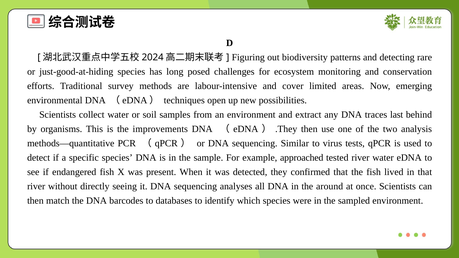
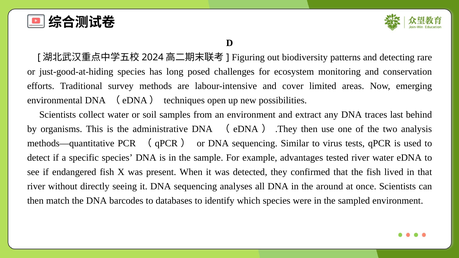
improvements: improvements -> administrative
approached: approached -> advantages
